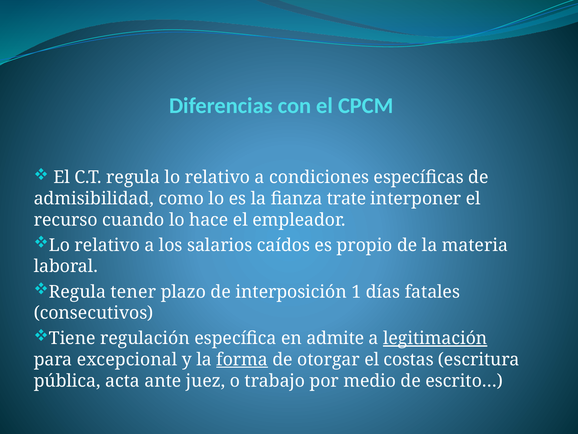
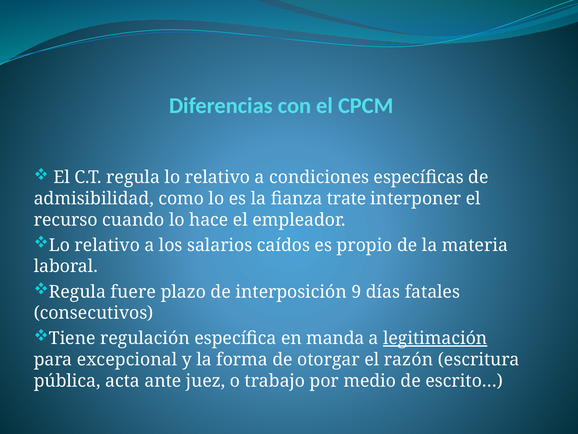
tener: tener -> fuere
1: 1 -> 9
admite: admite -> manda
forma underline: present -> none
costas: costas -> razón
